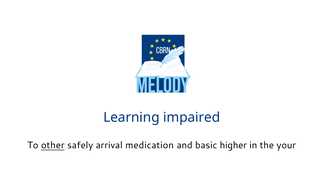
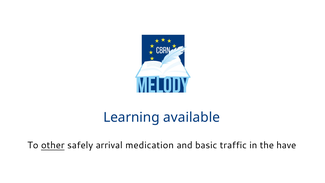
impaired: impaired -> available
higher: higher -> traffic
your: your -> have
